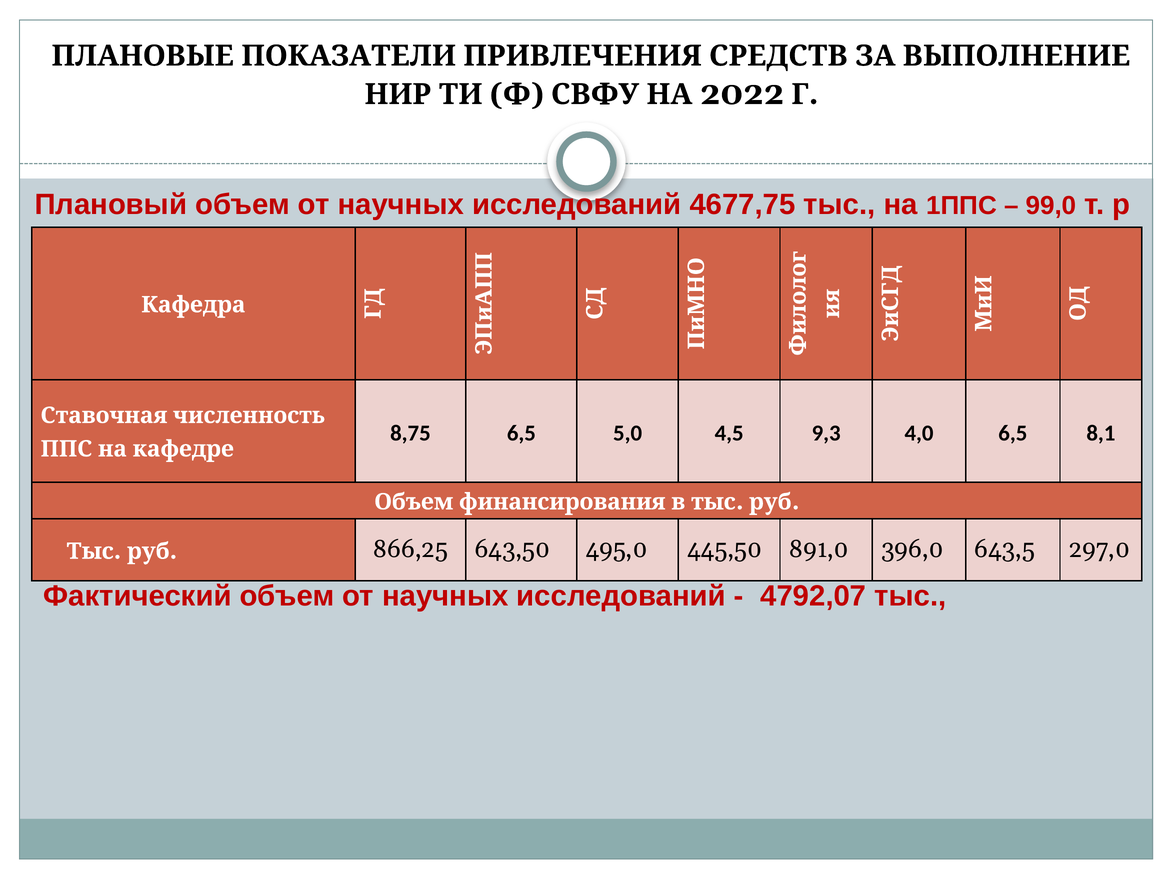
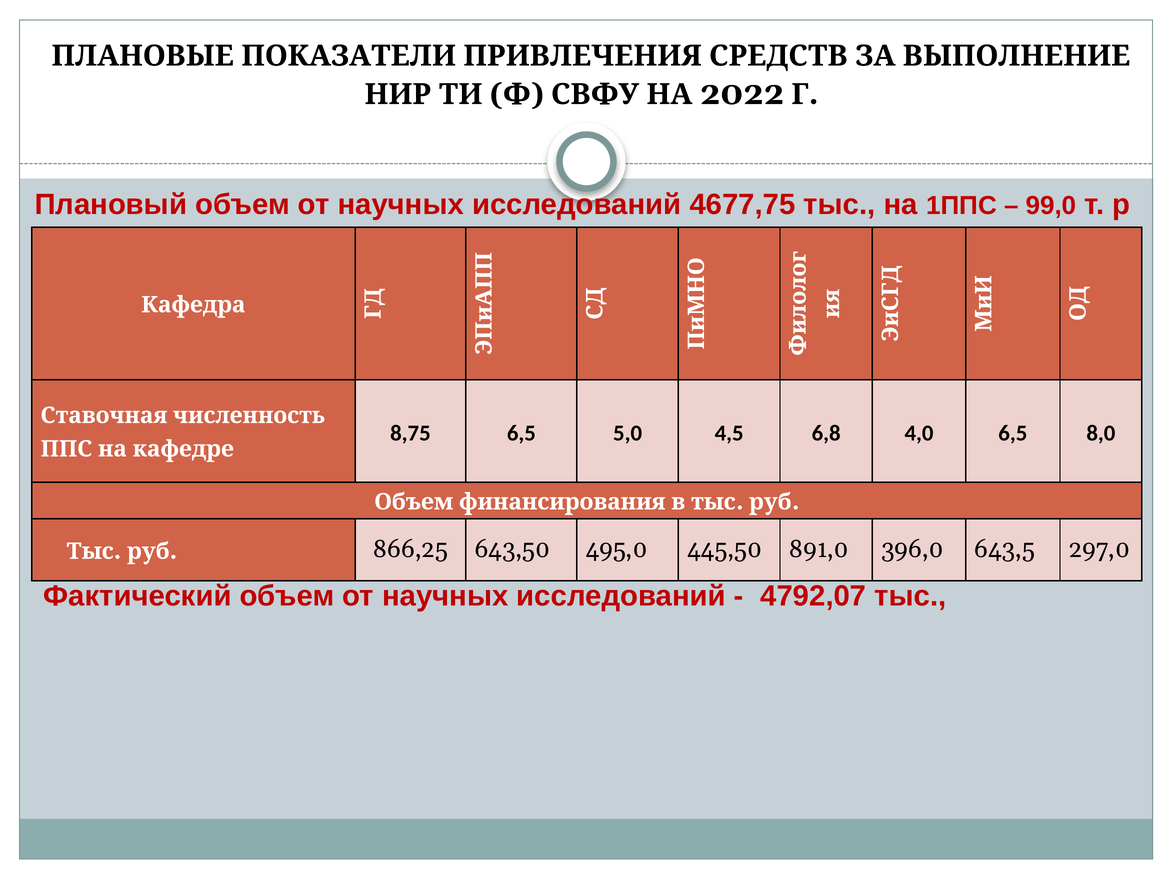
9,3: 9,3 -> 6,8
8,1: 8,1 -> 8,0
